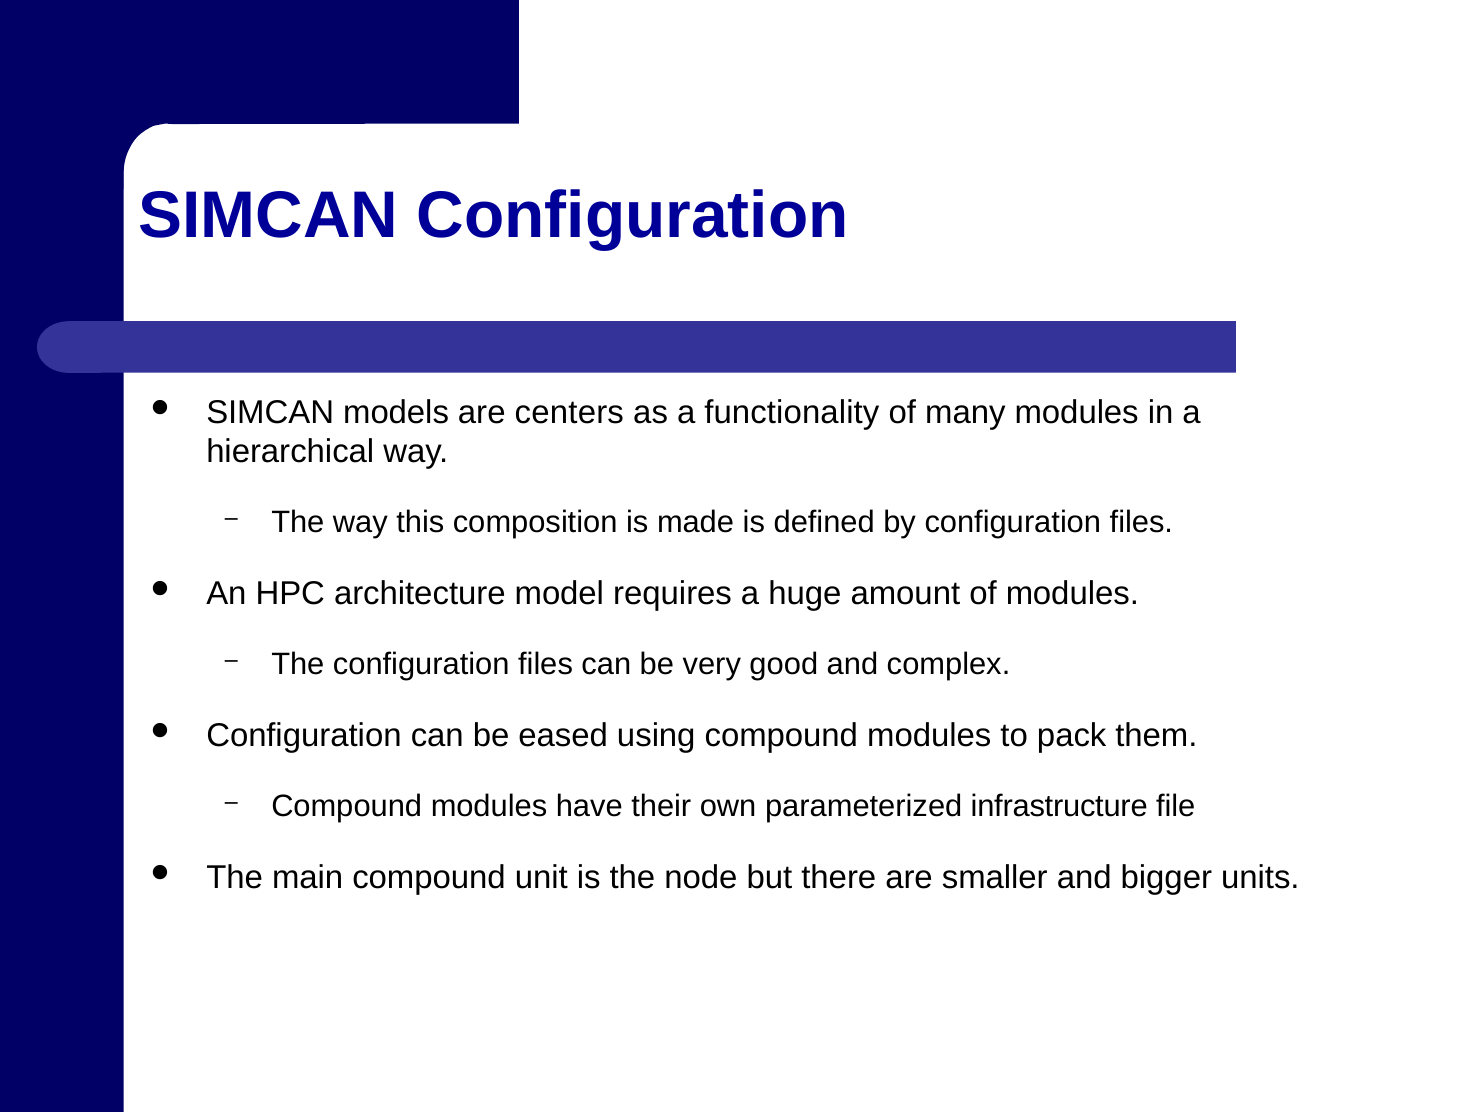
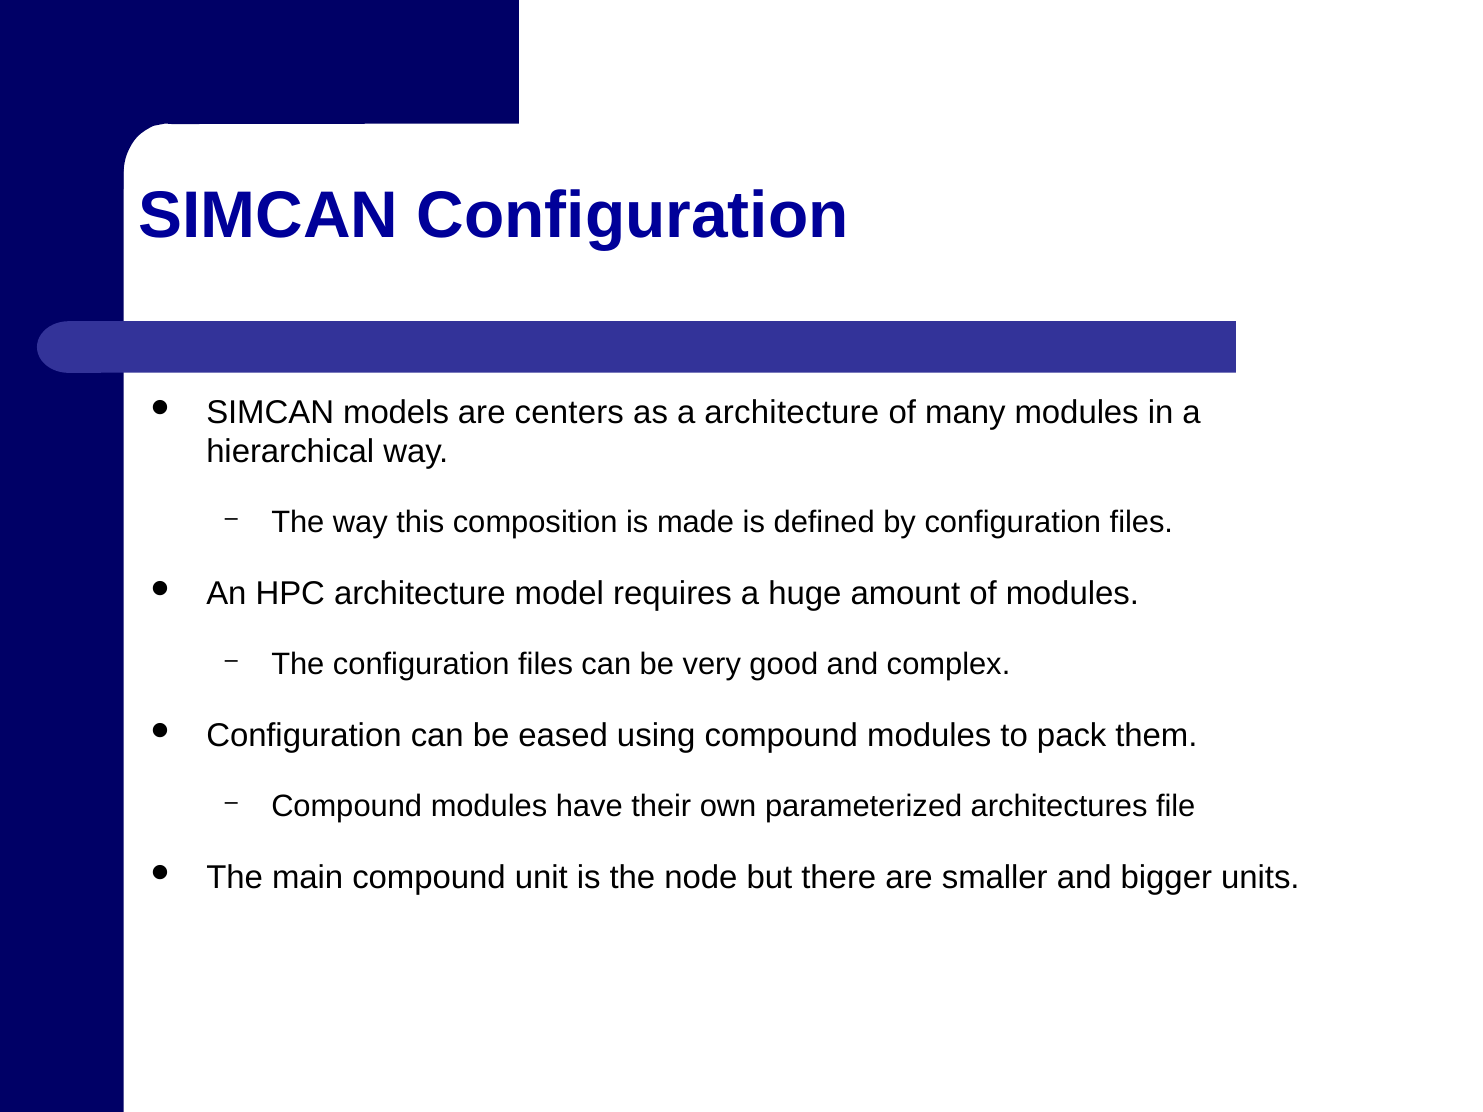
a functionality: functionality -> architecture
infrastructure: infrastructure -> architectures
